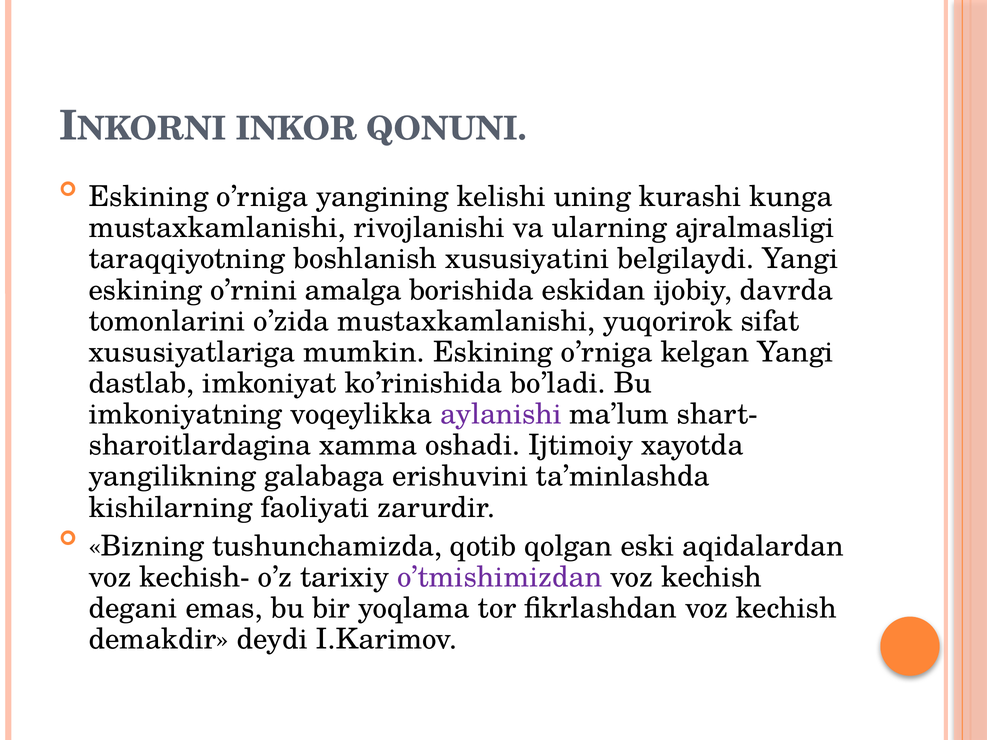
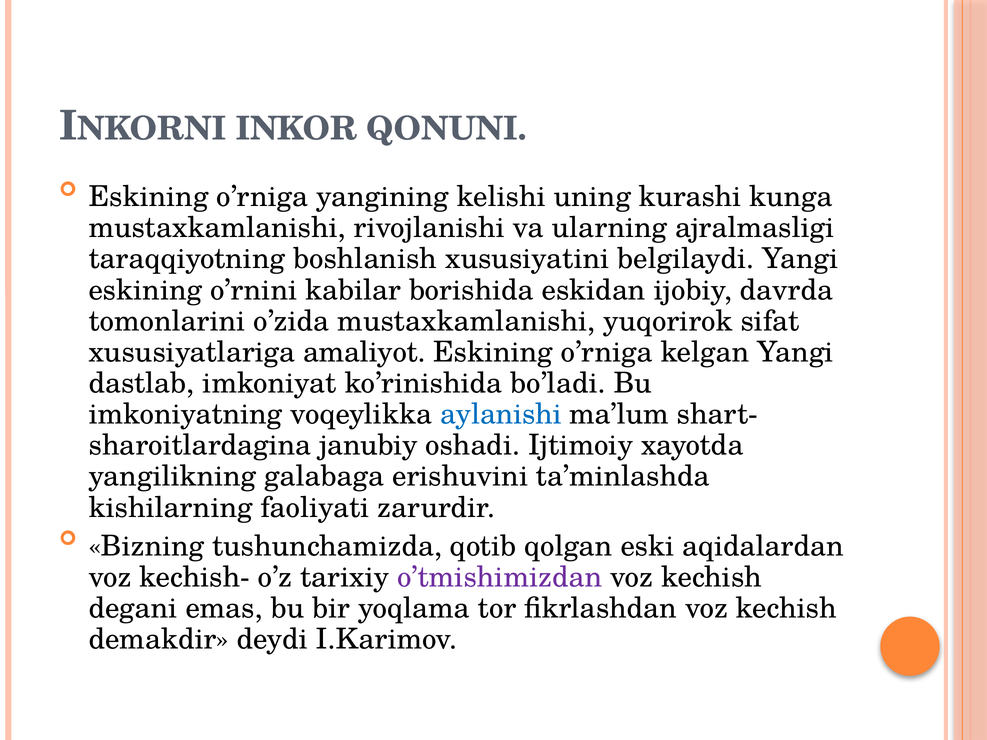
amalga: amalga -> kabilar
mumkin: mumkin -> amaliyot
aylanishi colour: purple -> blue
xamma: xamma -> janubiy
